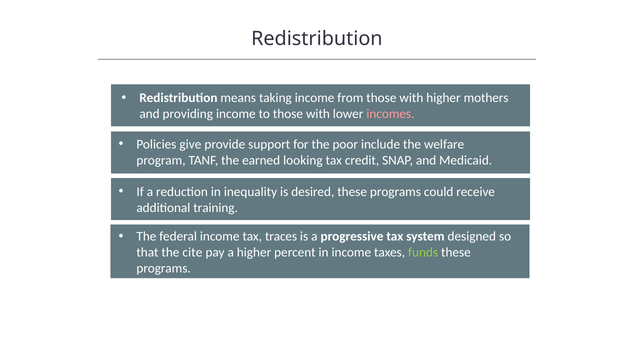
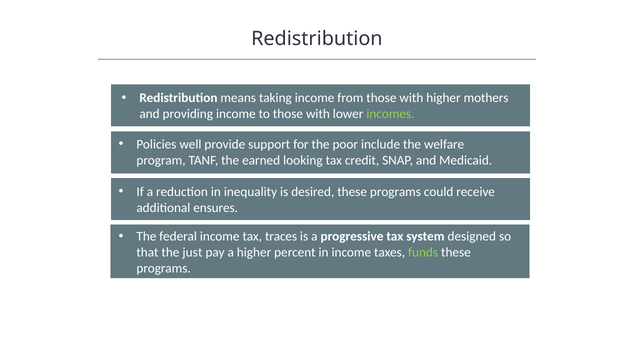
incomes colour: pink -> light green
give: give -> well
training: training -> ensures
cite: cite -> just
